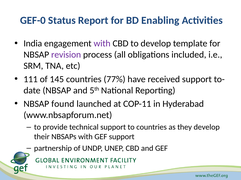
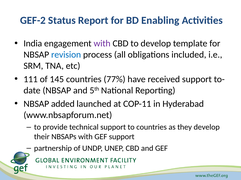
GEF-0: GEF-0 -> GEF-2
revision colour: purple -> blue
found: found -> added
